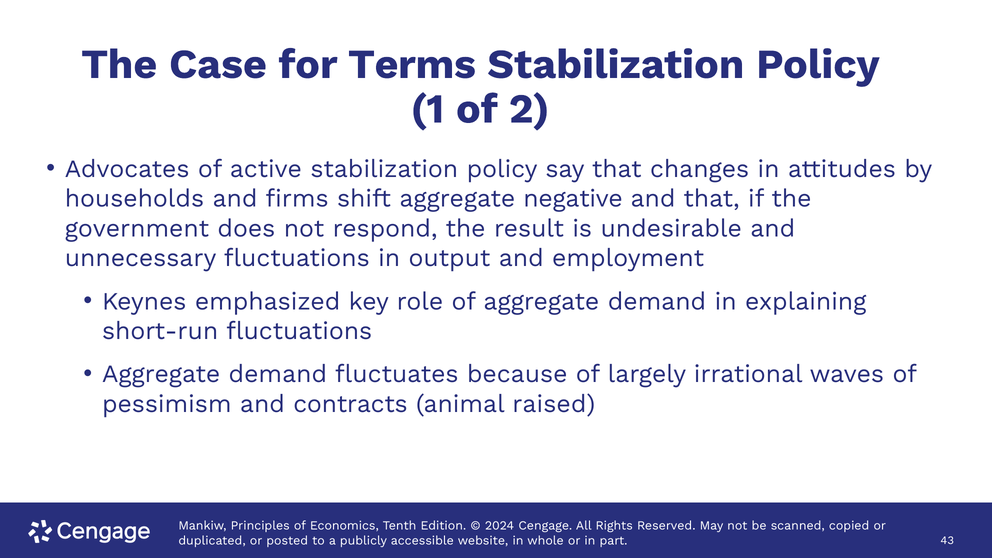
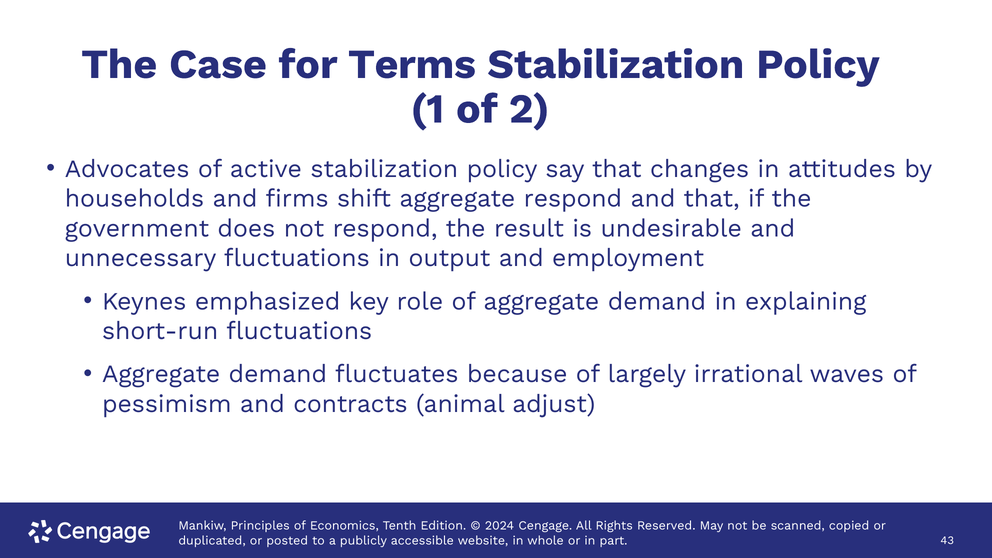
aggregate negative: negative -> respond
raised: raised -> adjust
